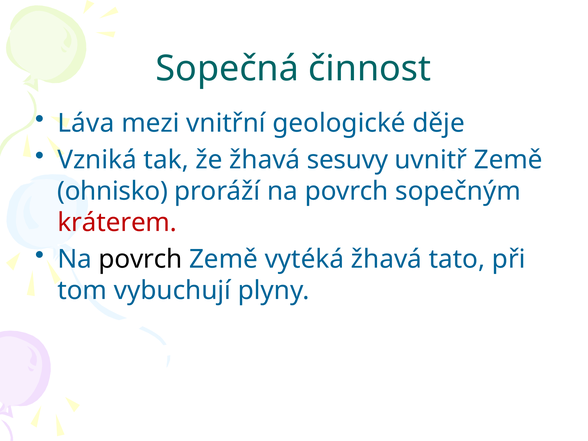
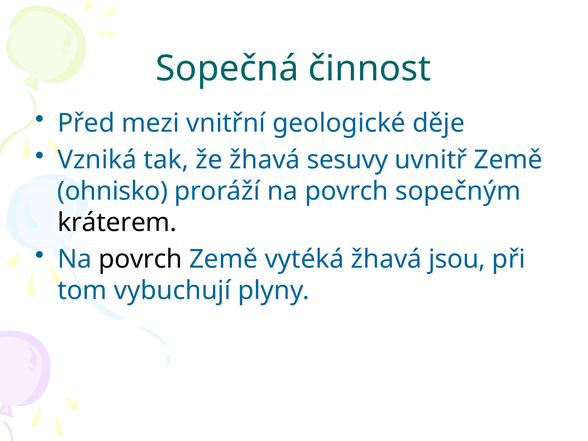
Láva: Láva -> Před
kráterem colour: red -> black
tato: tato -> jsou
